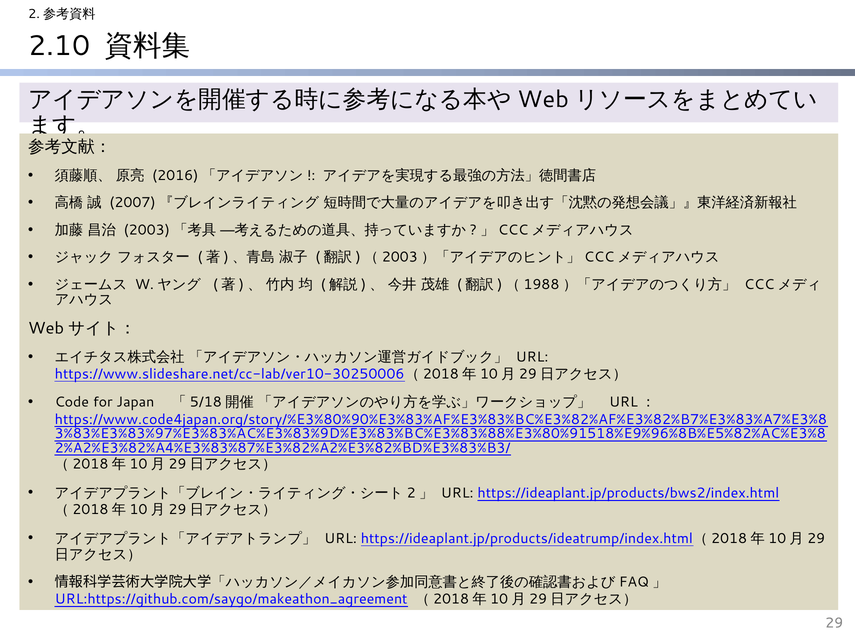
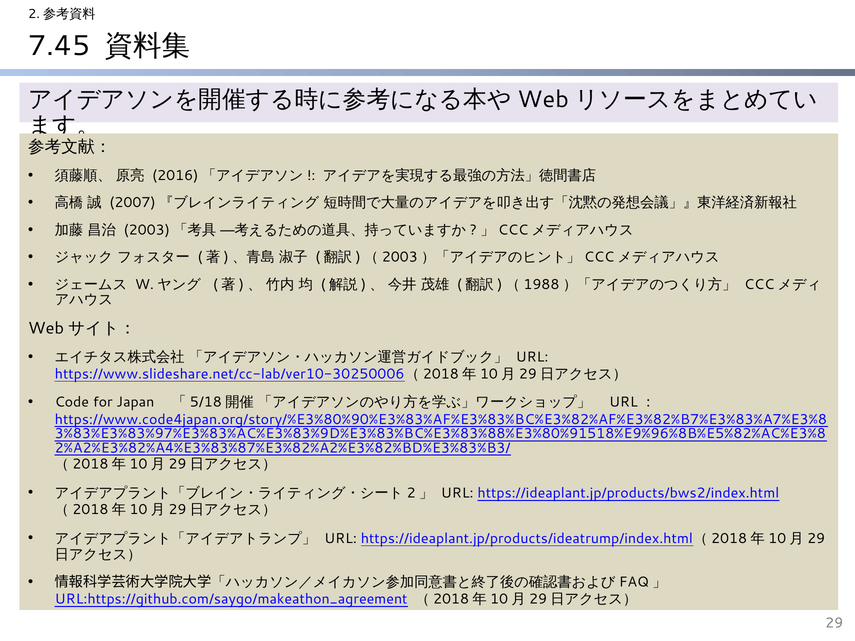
2.10: 2.10 -> 7.45
